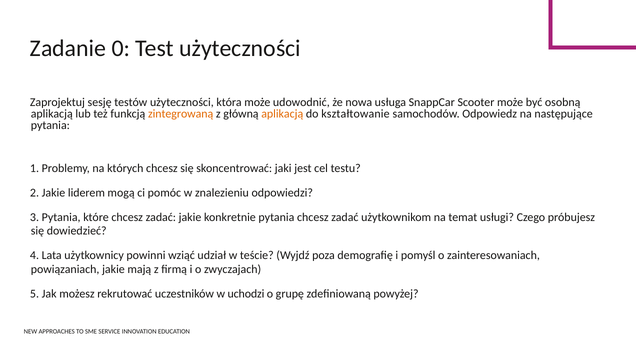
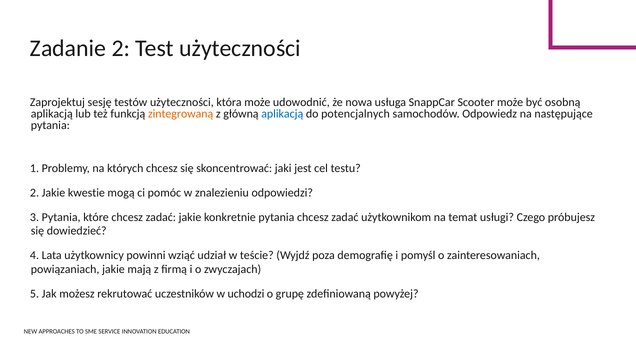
Zadanie 0: 0 -> 2
aplikacją at (282, 114) colour: orange -> blue
kształtowanie: kształtowanie -> potencjalnych
liderem: liderem -> kwestie
